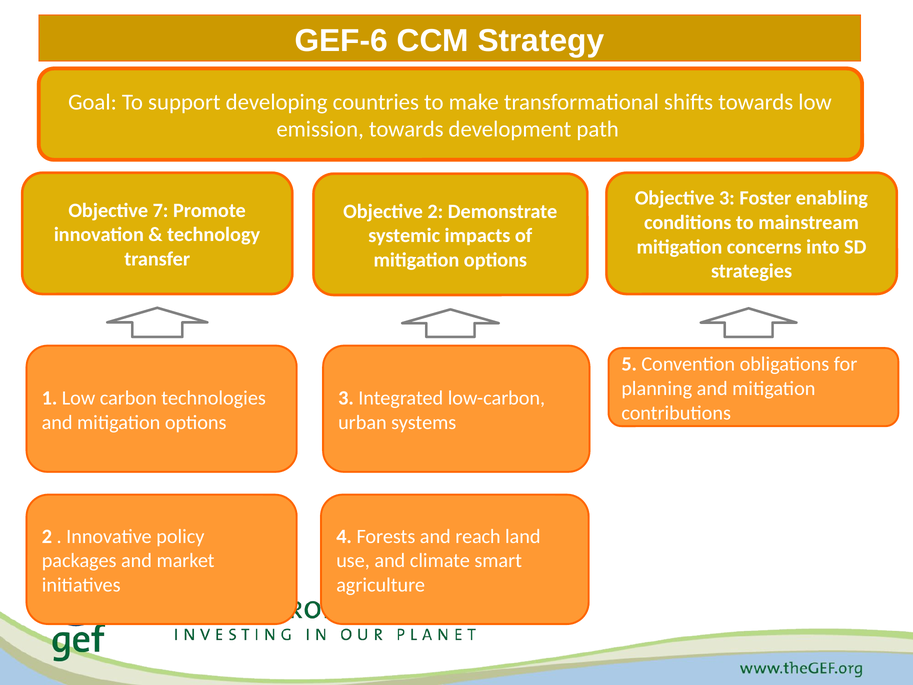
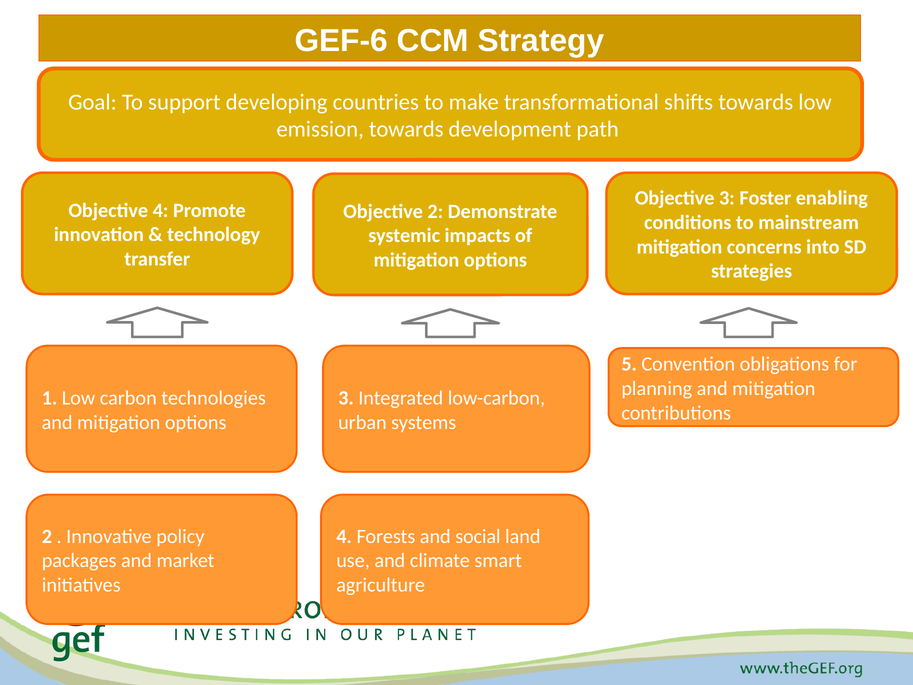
Objective 7: 7 -> 4
reach: reach -> social
